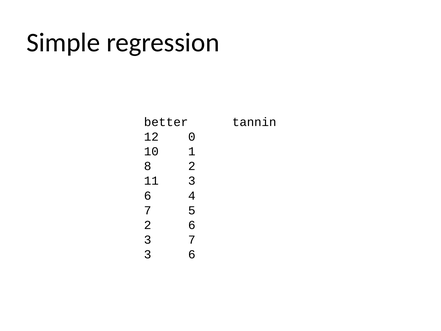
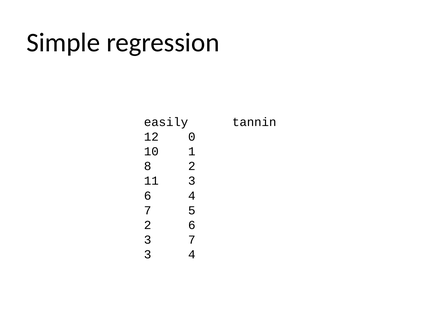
better: better -> easily
6 at (192, 254): 6 -> 4
